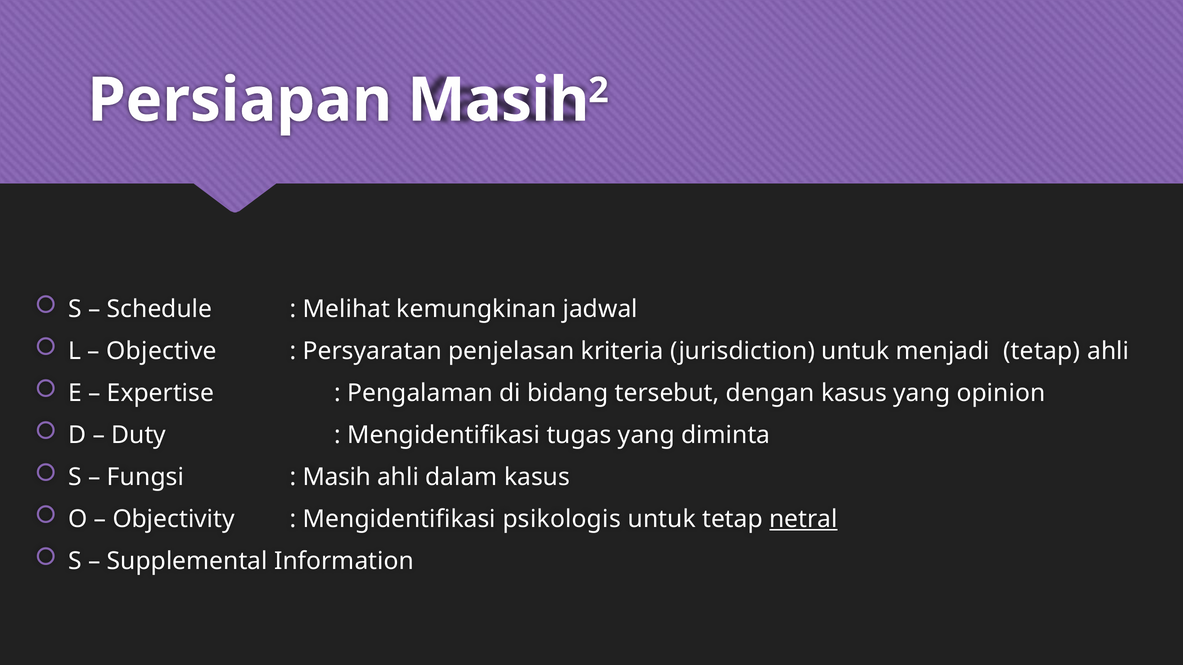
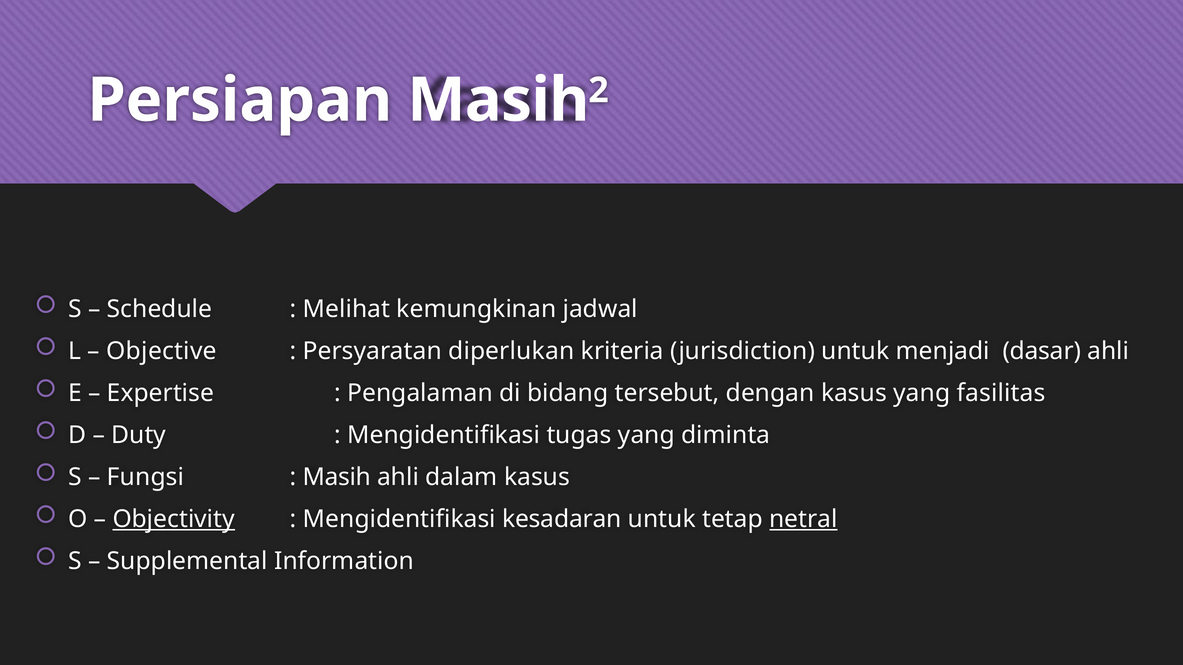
penjelasan: penjelasan -> diperlukan
menjadi tetap: tetap -> dasar
opinion: opinion -> fasilitas
Objectivity underline: none -> present
psikologis: psikologis -> kesadaran
